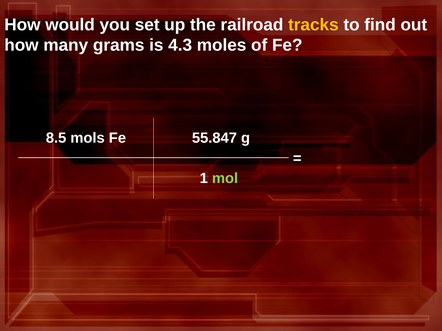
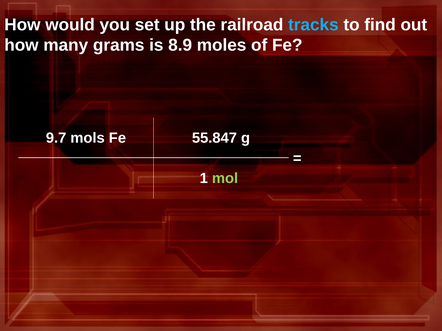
tracks colour: yellow -> light blue
4.3: 4.3 -> 8.9
8.5: 8.5 -> 9.7
